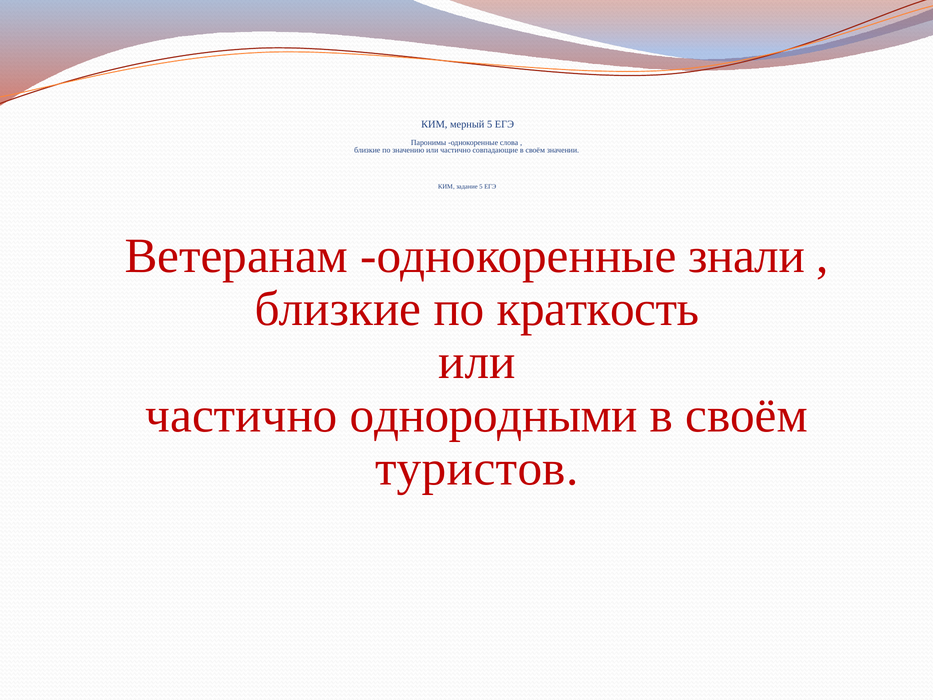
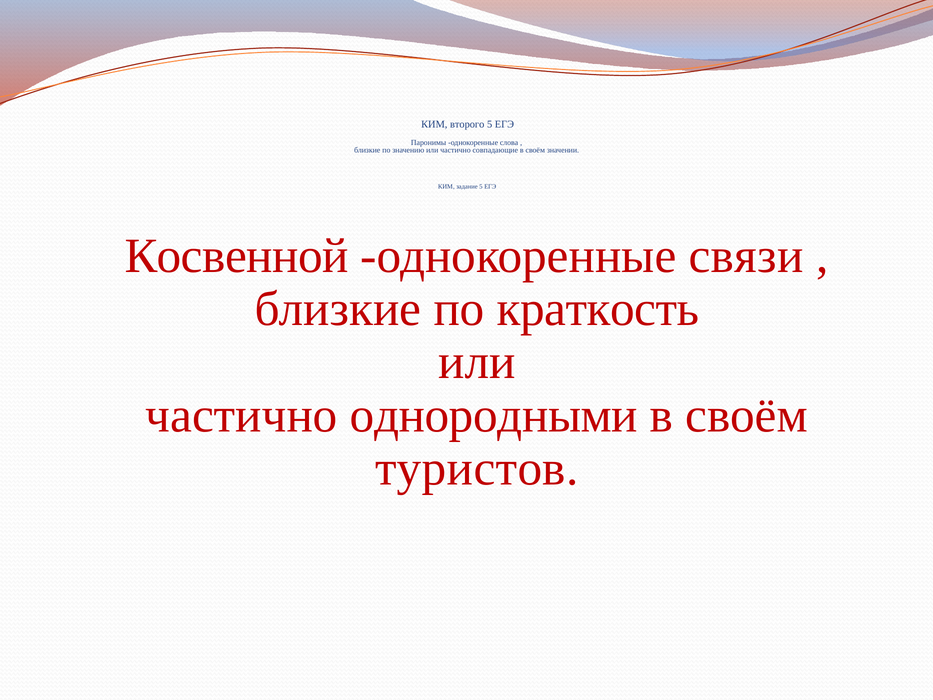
мерный: мерный -> второго
Ветеранам: Ветеранам -> Косвенной
знали: знали -> связи
